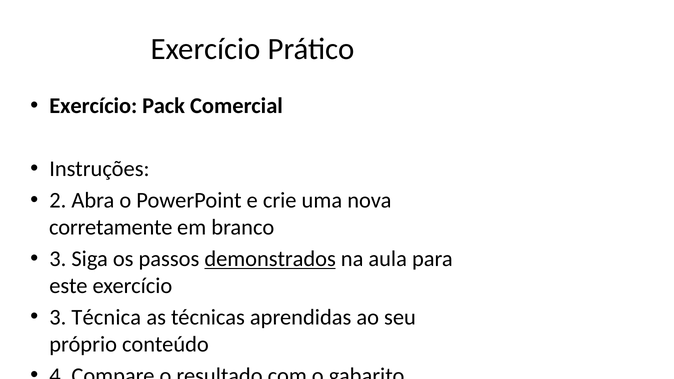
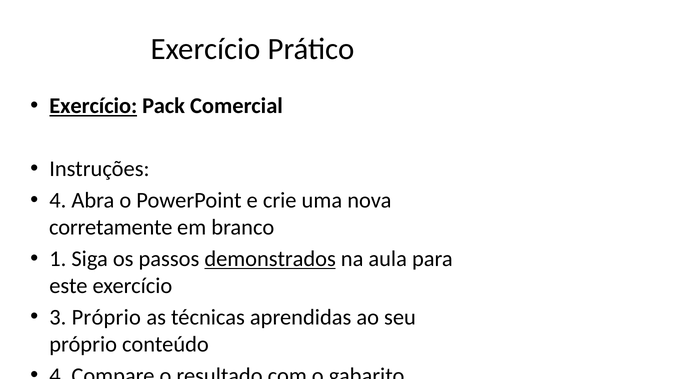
Exercício at (93, 106) underline: none -> present
2 at (58, 200): 2 -> 4
3 at (58, 259): 3 -> 1
3 Técnica: Técnica -> Próprio
